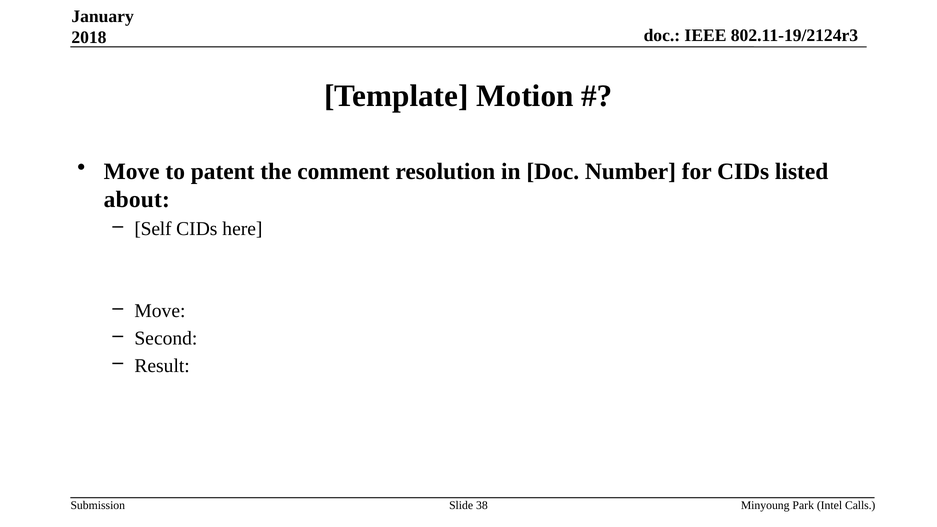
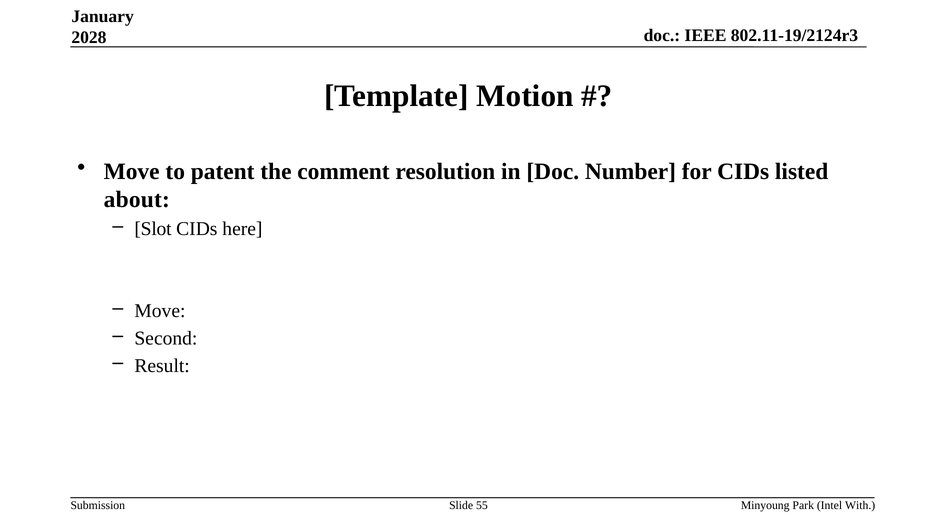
2018: 2018 -> 2028
Self: Self -> Slot
38: 38 -> 55
Calls: Calls -> With
